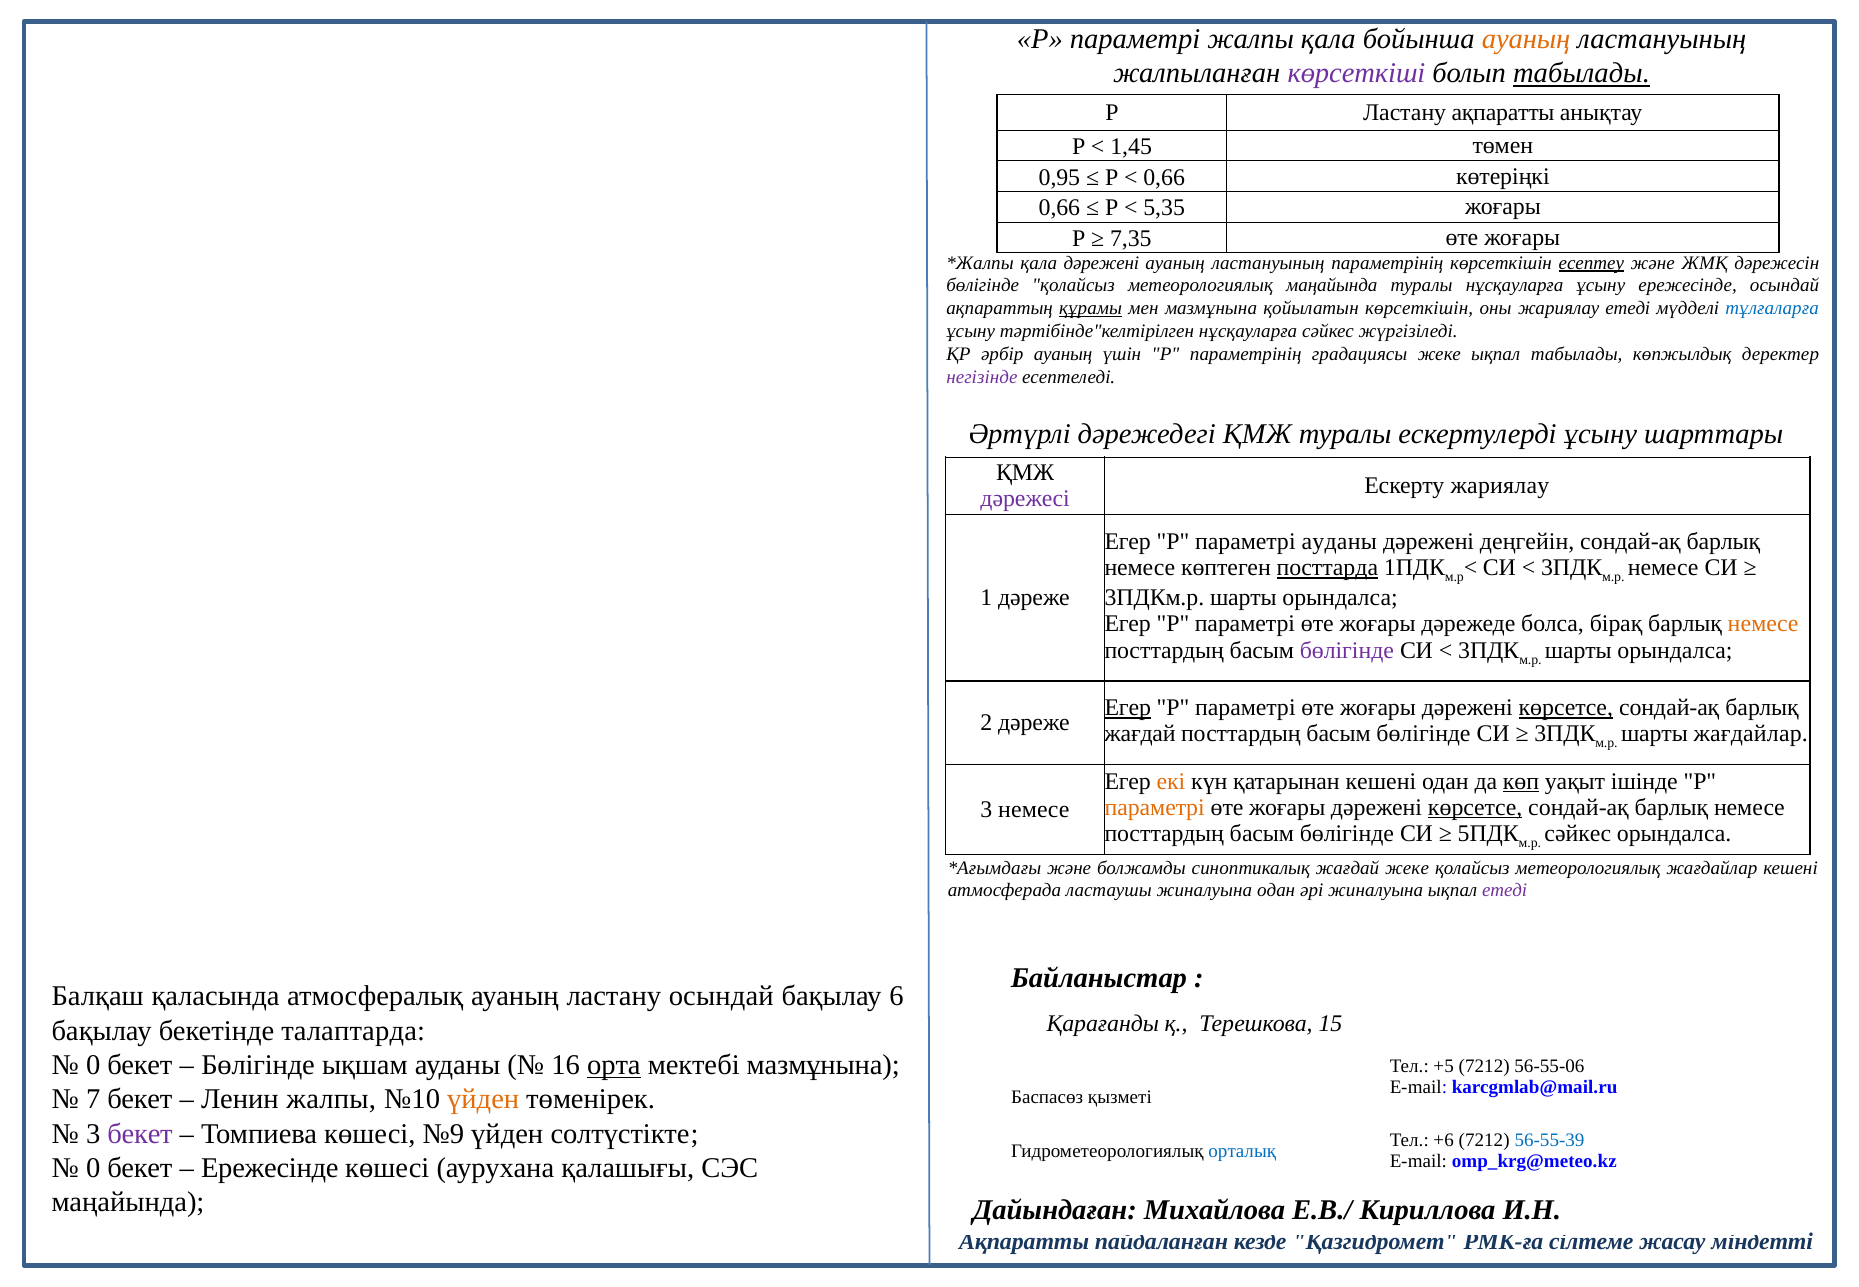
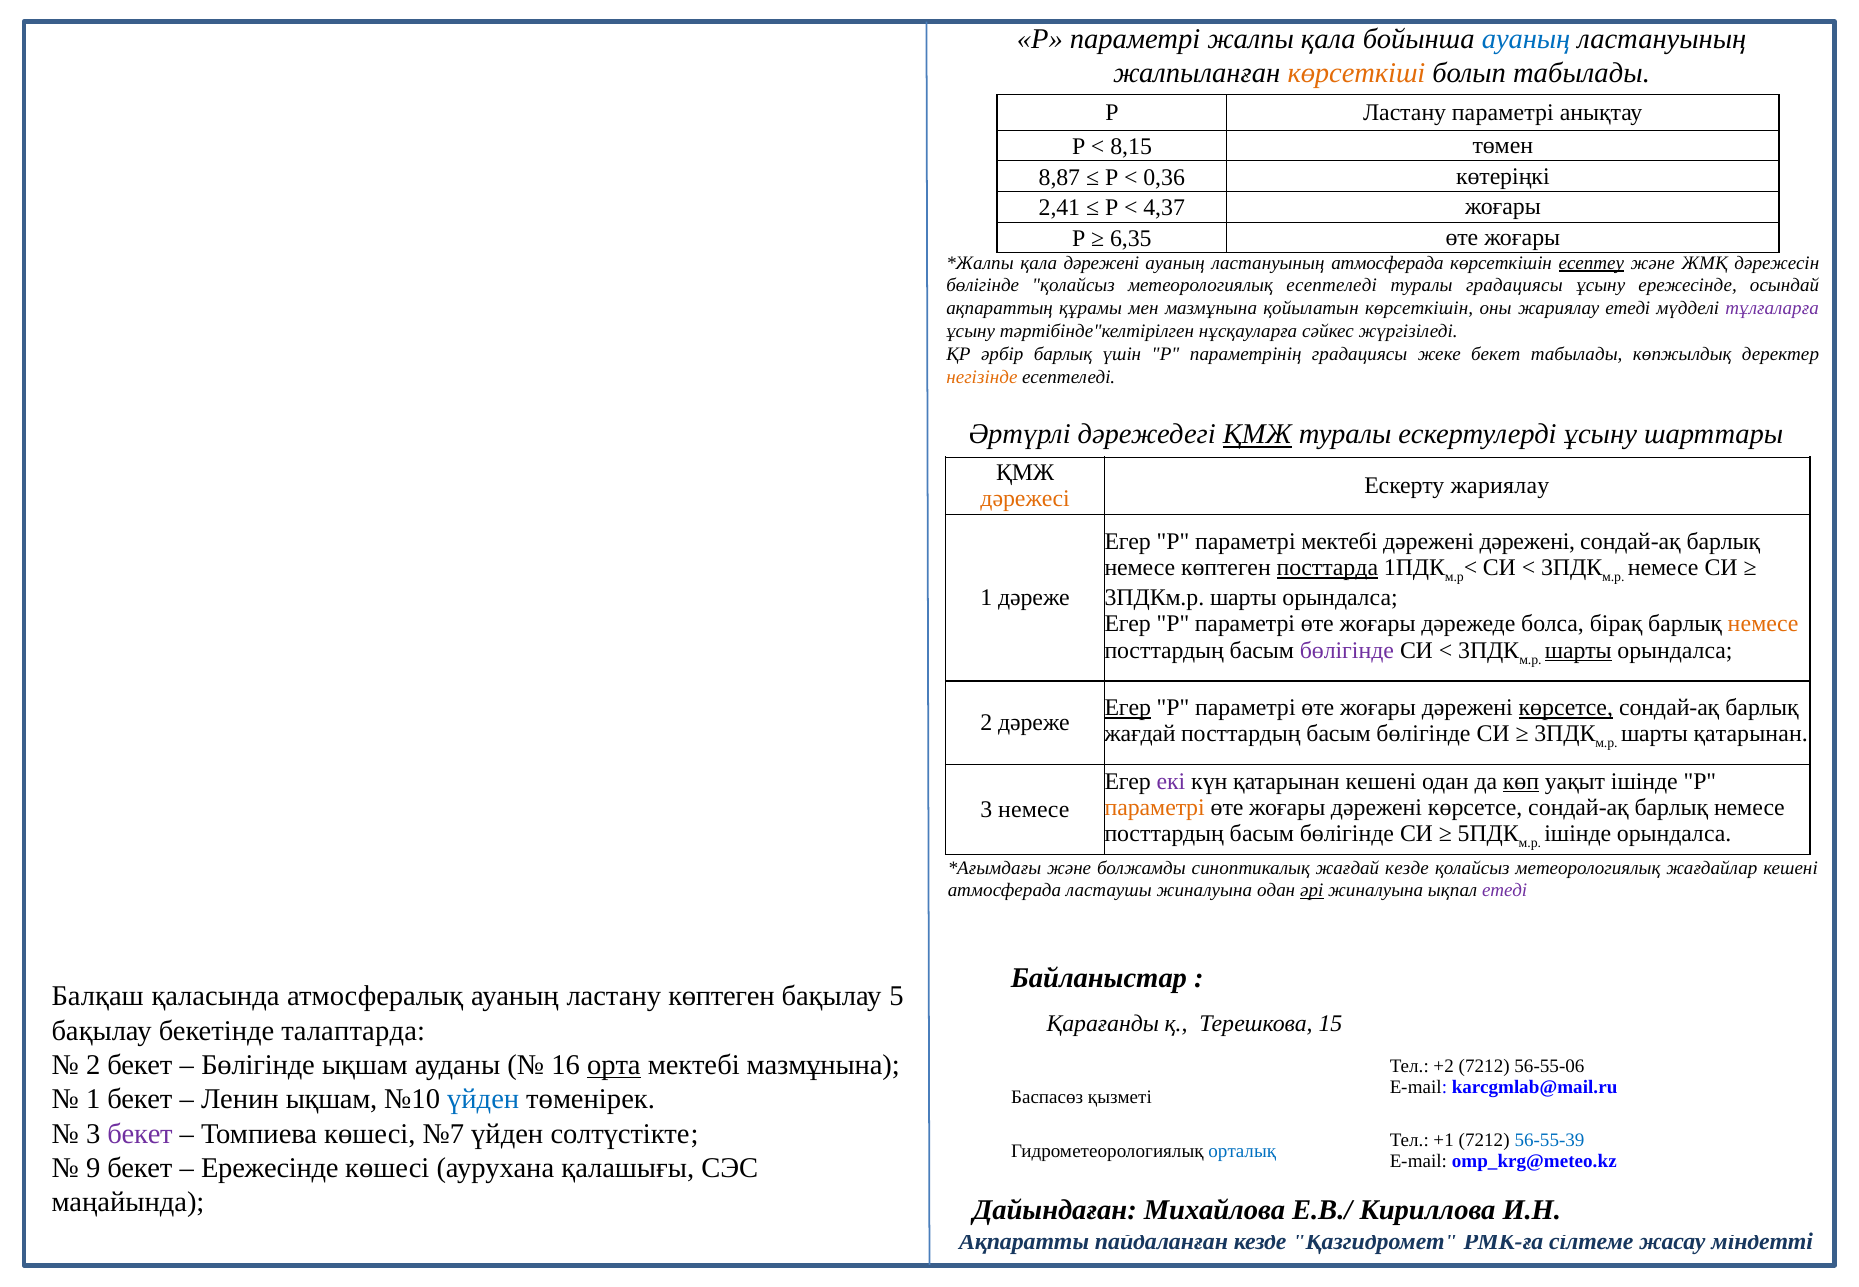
ауаның at (1526, 39) colour: orange -> blue
көрсеткіші colour: purple -> orange
табылады at (1581, 73) underline: present -> none
Ластану ақпаратты: ақпаратты -> параметрі
1,45: 1,45 -> 8,15
0,95: 0,95 -> 8,87
0,66 at (1164, 177): 0,66 -> 0,36
0,66 at (1059, 208): 0,66 -> 2,41
5,35: 5,35 -> 4,37
7,35: 7,35 -> 6,35
ластануының параметрінің: параметрінің -> атмосферада
метеорологиялық маңайында: маңайында -> есептеледі
туралы нұсқауларға: нұсқауларға -> градациясы
құрамы underline: present -> none
тұлғаларға colour: blue -> purple
әрбір ауаның: ауаның -> барлық
жеке ықпал: ықпал -> бекет
негізінде colour: purple -> orange
ҚМЖ at (1257, 434) underline: none -> present
дәрежесі colour: purple -> orange
параметрі ауданы: ауданы -> мектебі
дәрежені деңгейін: деңгейін -> дәрежені
шарты at (1578, 650) underline: none -> present
шарты жағдайлар: жағдайлар -> қатарынан
екі colour: orange -> purple
көрсетсе at (1475, 807) underline: present -> none
сәйкес at (1578, 834): сәйкес -> ішінде
жағдай жеке: жеке -> кезде
әрі underline: none -> present
ластану осындай: осындай -> көптеген
6: 6 -> 5
0 at (93, 1065): 0 -> 2
+5: +5 -> +2
7 at (93, 1099): 7 -> 1
Ленин жалпы: жалпы -> ықшам
үйден at (483, 1099) colour: orange -> blue
№9: №9 -> №7
+6: +6 -> +1
0 at (93, 1168): 0 -> 9
